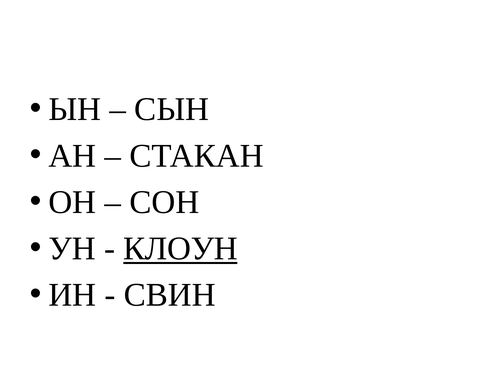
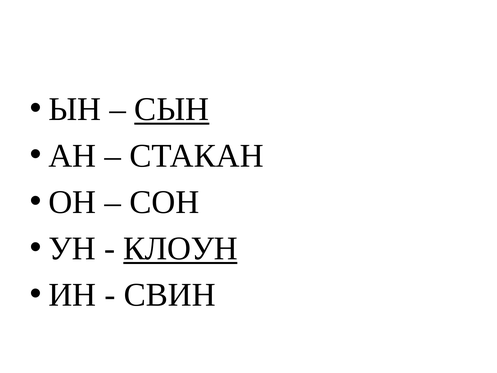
СЫН underline: none -> present
